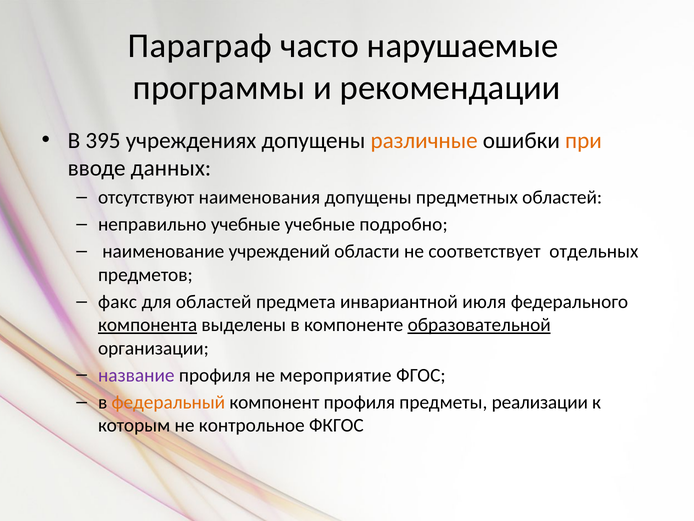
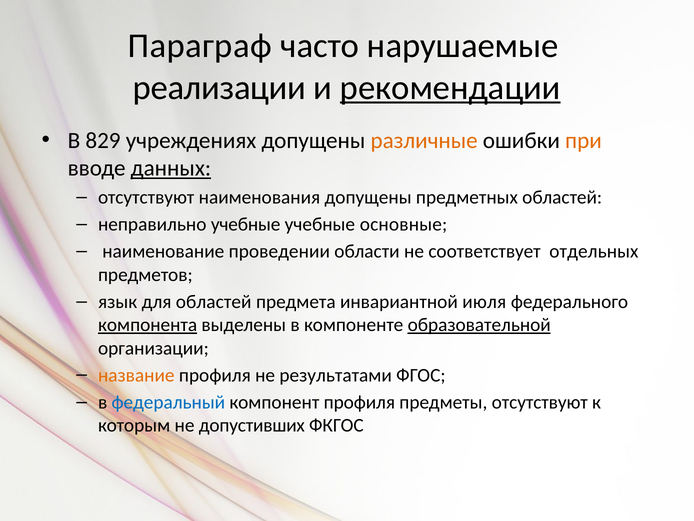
программы: программы -> реализации
рекомендации underline: none -> present
395: 395 -> 829
данных underline: none -> present
подробно: подробно -> основные
учреждений: учреждений -> проведении
факс: факс -> язык
название colour: purple -> orange
мероприятие: мероприятие -> результатами
федеральный colour: orange -> blue
предметы реализации: реализации -> отсутствуют
контрольное: контрольное -> допустивших
